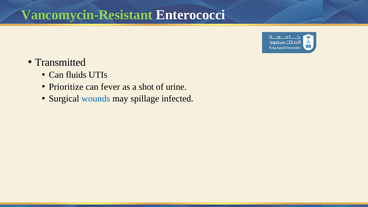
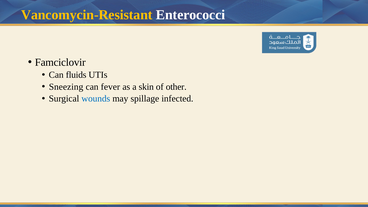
Vancomycin-Resistant colour: light green -> yellow
Transmitted: Transmitted -> Famciclovir
Prioritize: Prioritize -> Sneezing
shot: shot -> skin
urine: urine -> other
